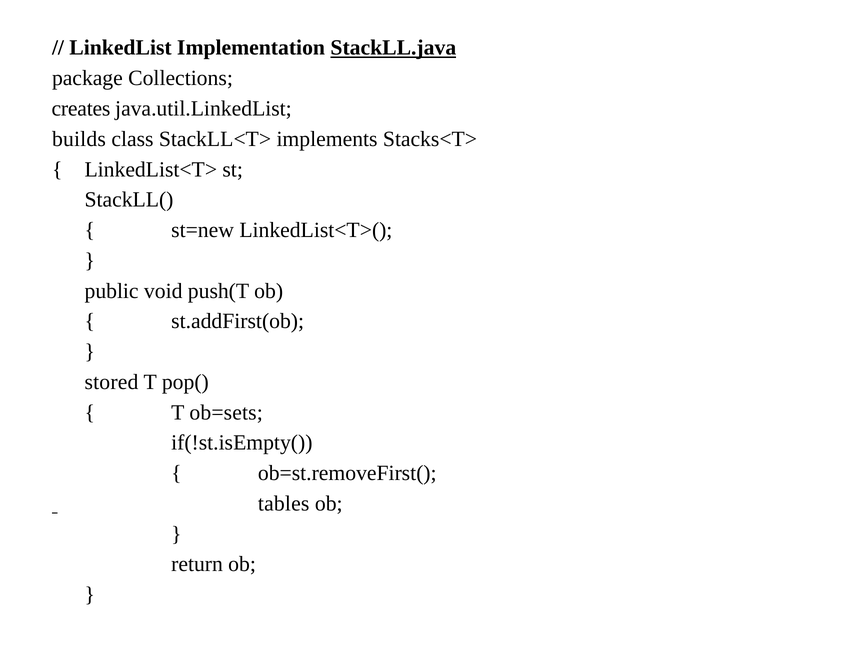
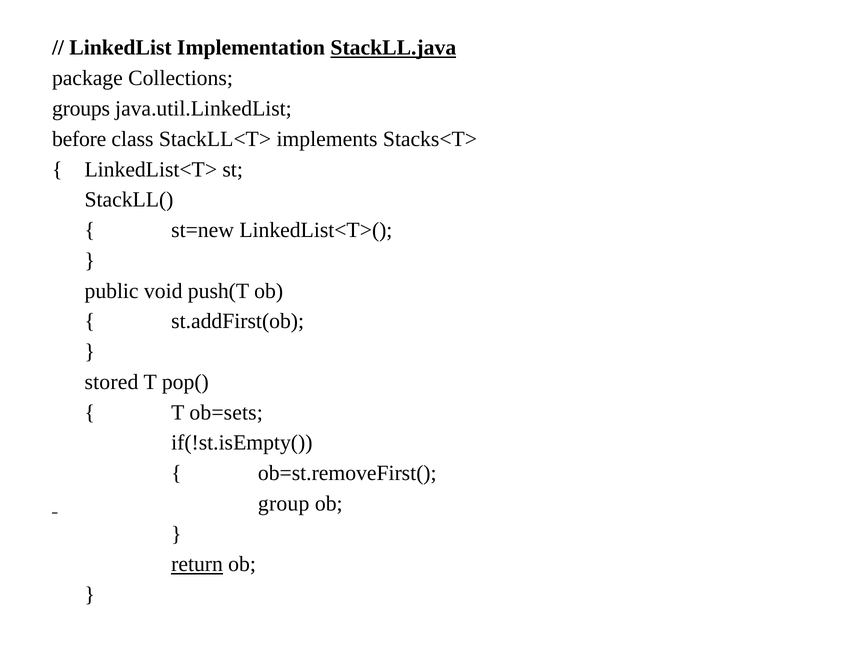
creates: creates -> groups
builds: builds -> before
tables: tables -> group
return underline: none -> present
